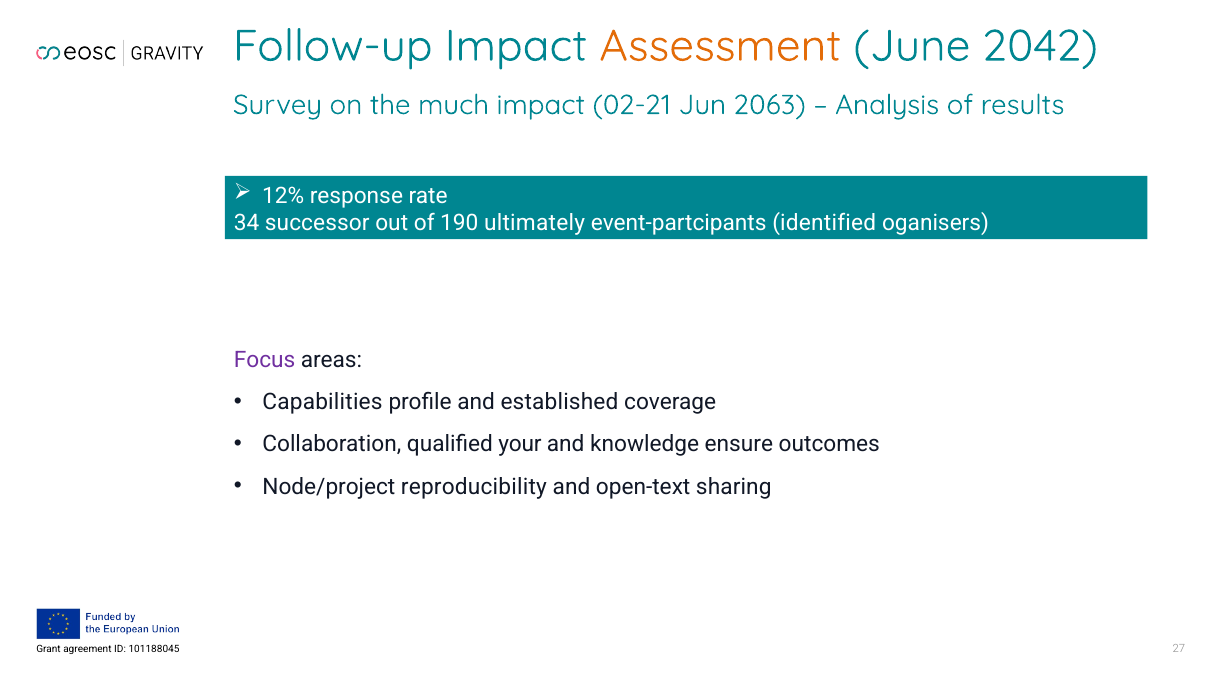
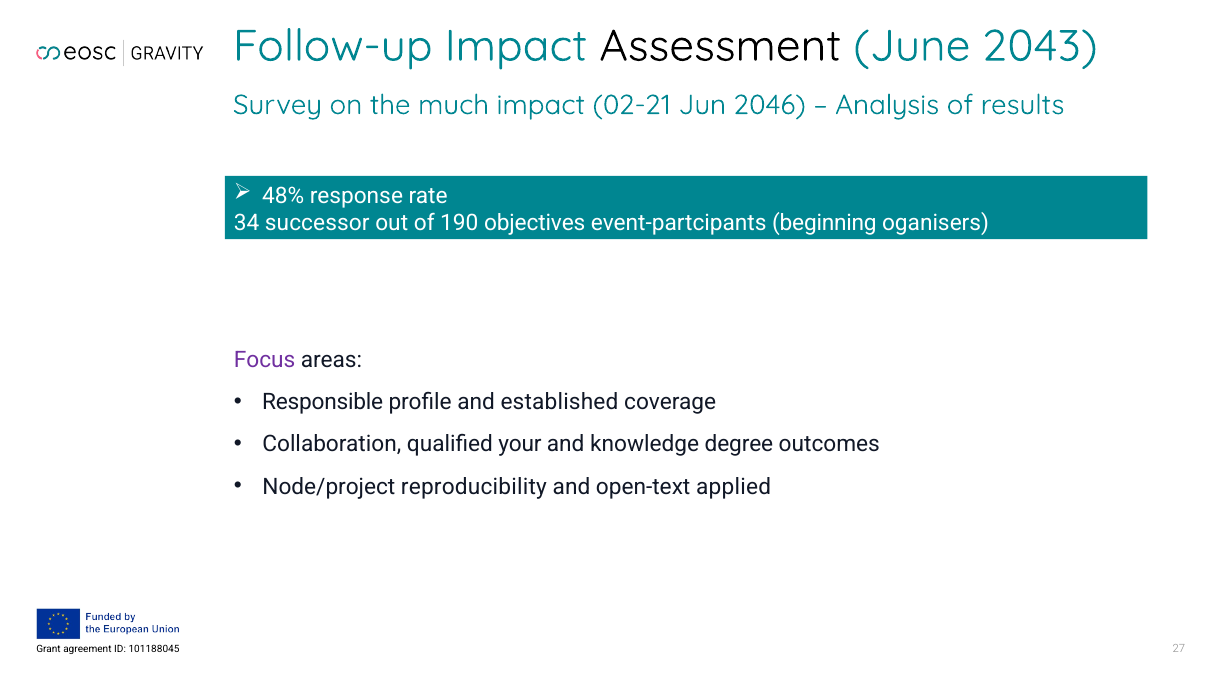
Assessment colour: orange -> black
2042: 2042 -> 2043
2063: 2063 -> 2046
12%: 12% -> 48%
ultimately: ultimately -> objectives
identified: identified -> beginning
Capabilities: Capabilities -> Responsible
ensure: ensure -> degree
sharing: sharing -> applied
